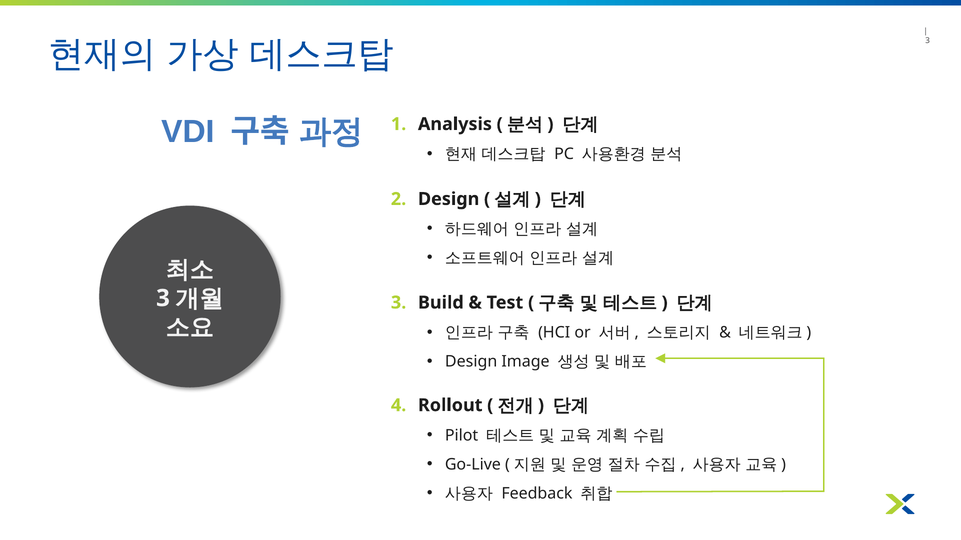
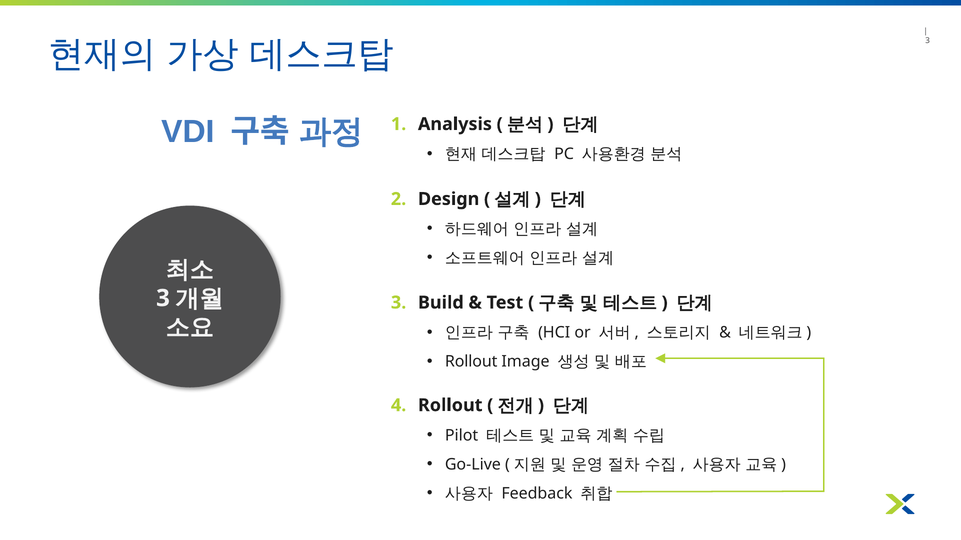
Design at (471, 362): Design -> Rollout
